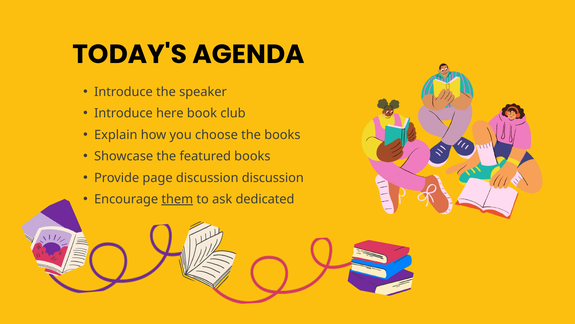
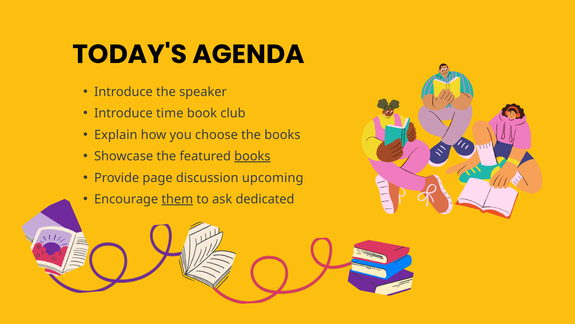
here: here -> time
books at (252, 156) underline: none -> present
discussion discussion: discussion -> upcoming
